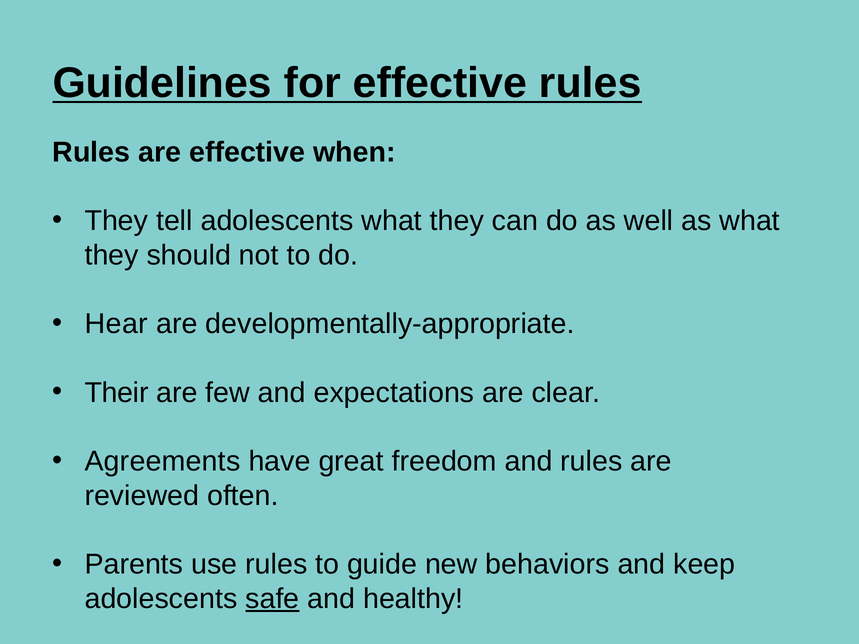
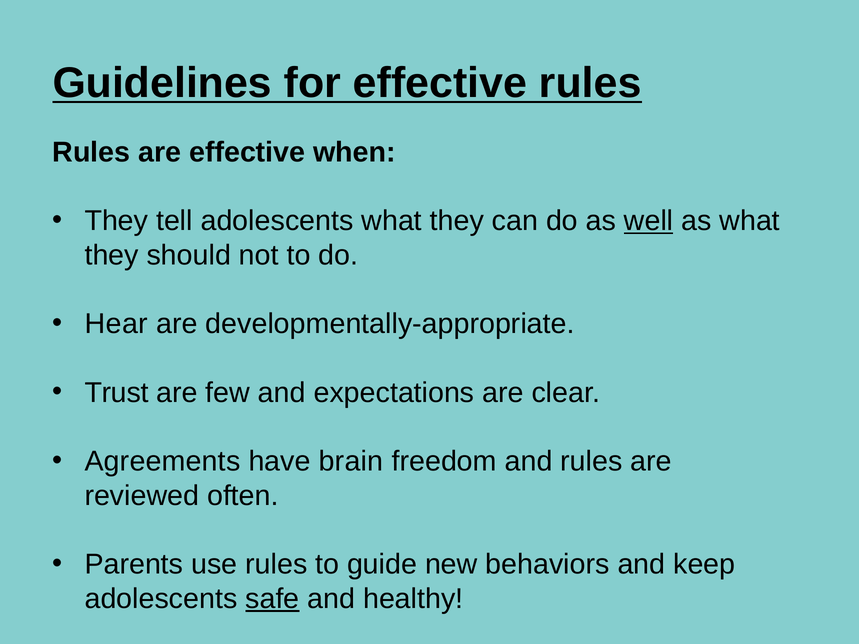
well underline: none -> present
Their: Their -> Trust
great: great -> brain
